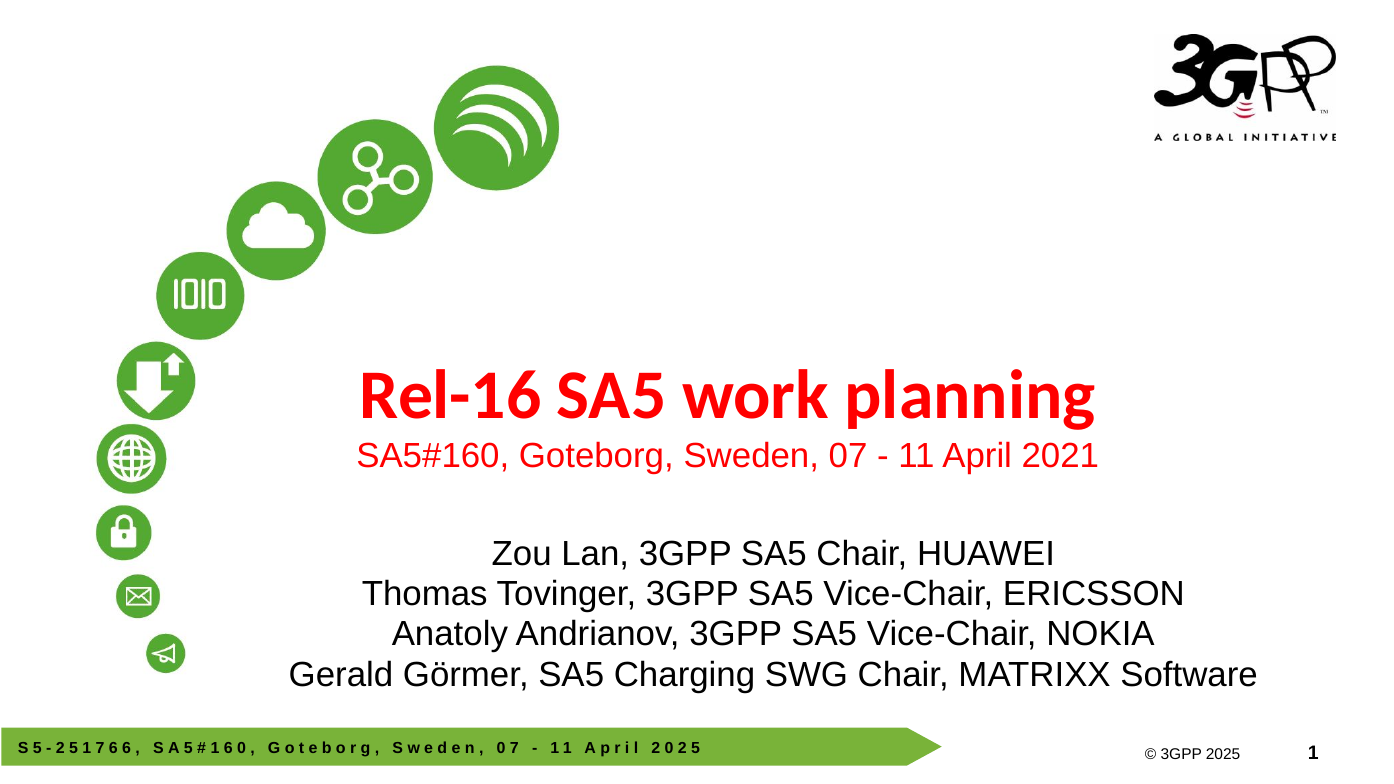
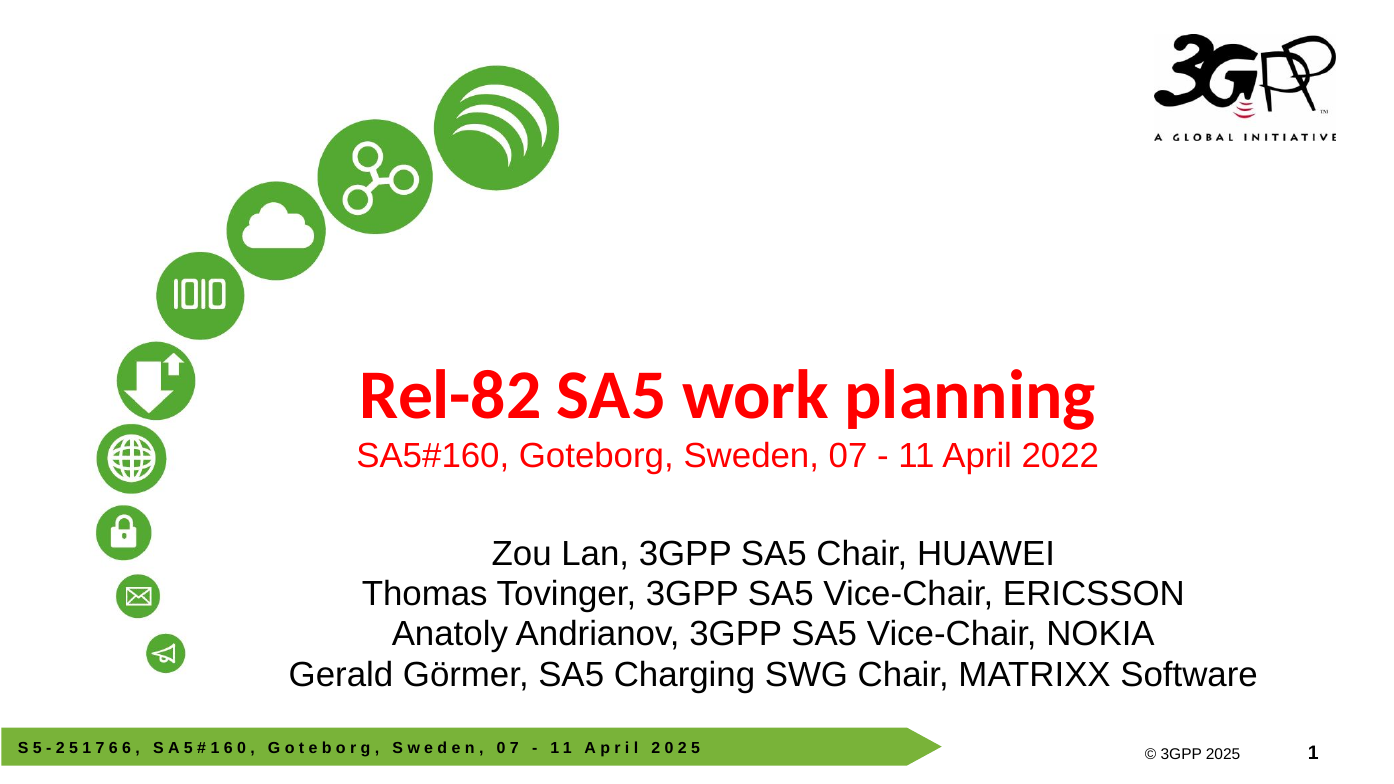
Rel-16: Rel-16 -> Rel-82
2021: 2021 -> 2022
